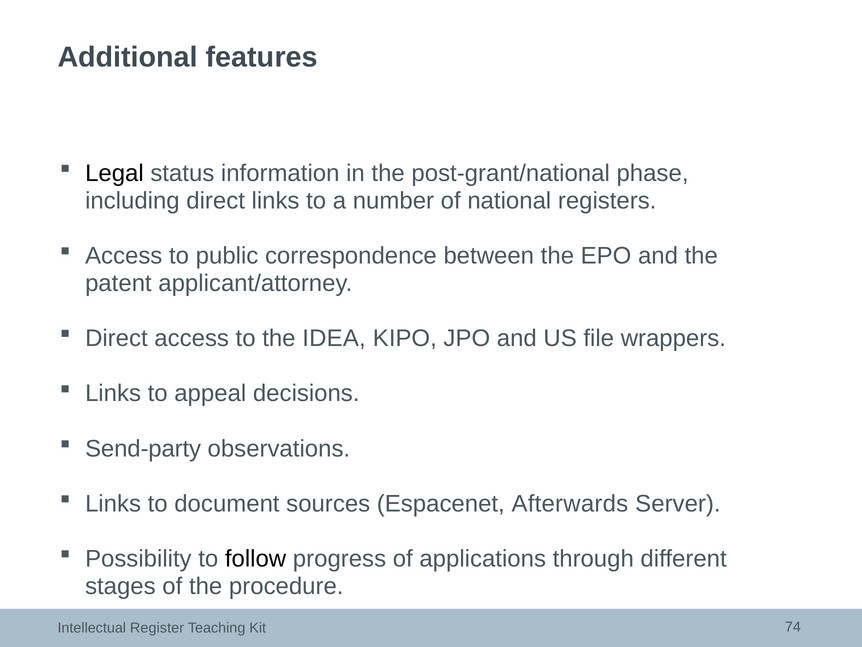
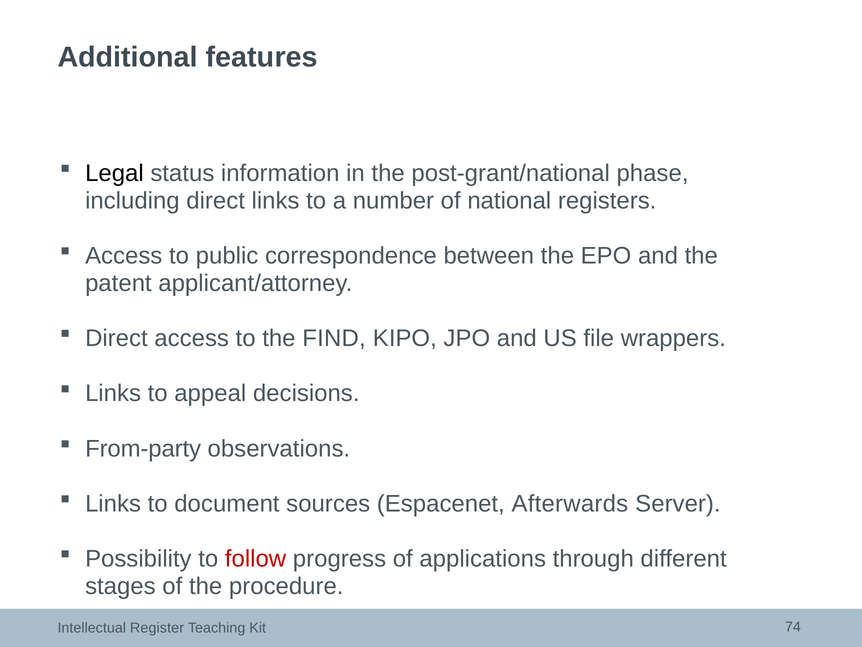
IDEA: IDEA -> FIND
Send-party: Send-party -> From-party
follow colour: black -> red
